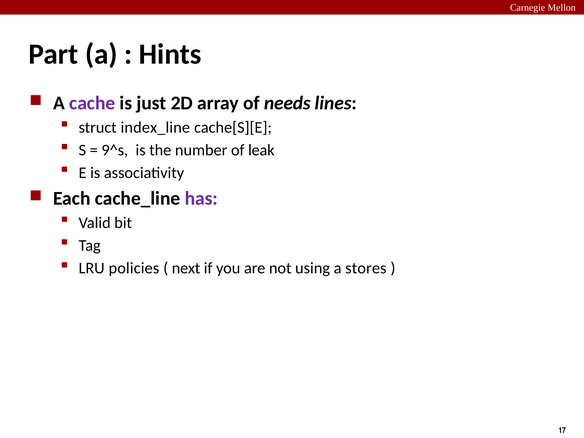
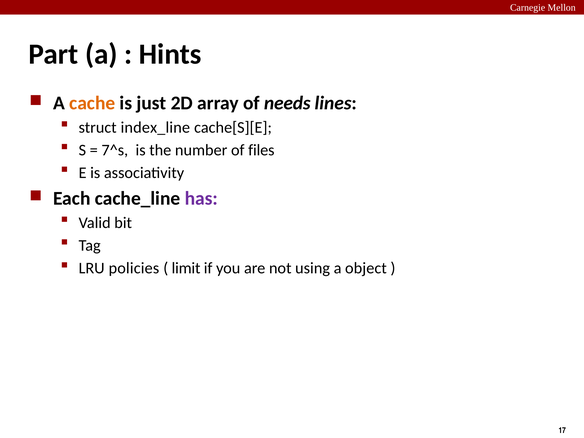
cache colour: purple -> orange
9^s: 9^s -> 7^s
leak: leak -> files
next: next -> limit
stores: stores -> object
